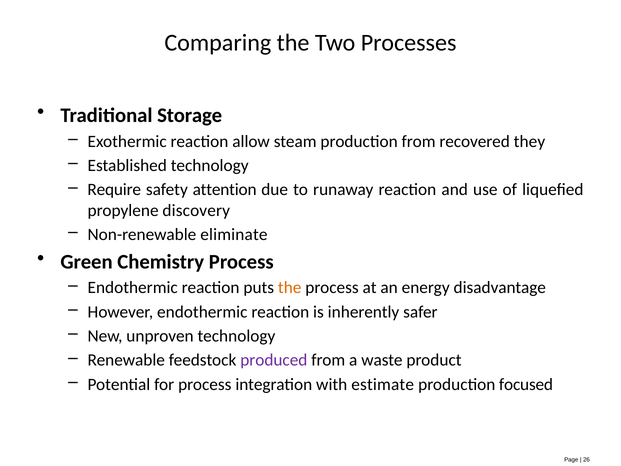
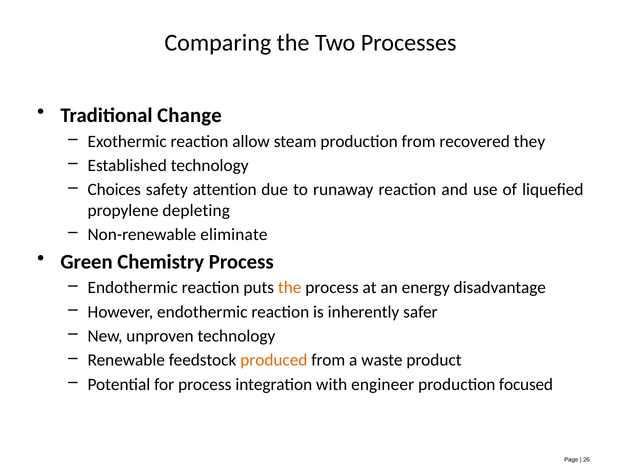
Storage: Storage -> Change
Require: Require -> Choices
discovery: discovery -> depleting
produced colour: purple -> orange
estimate: estimate -> engineer
